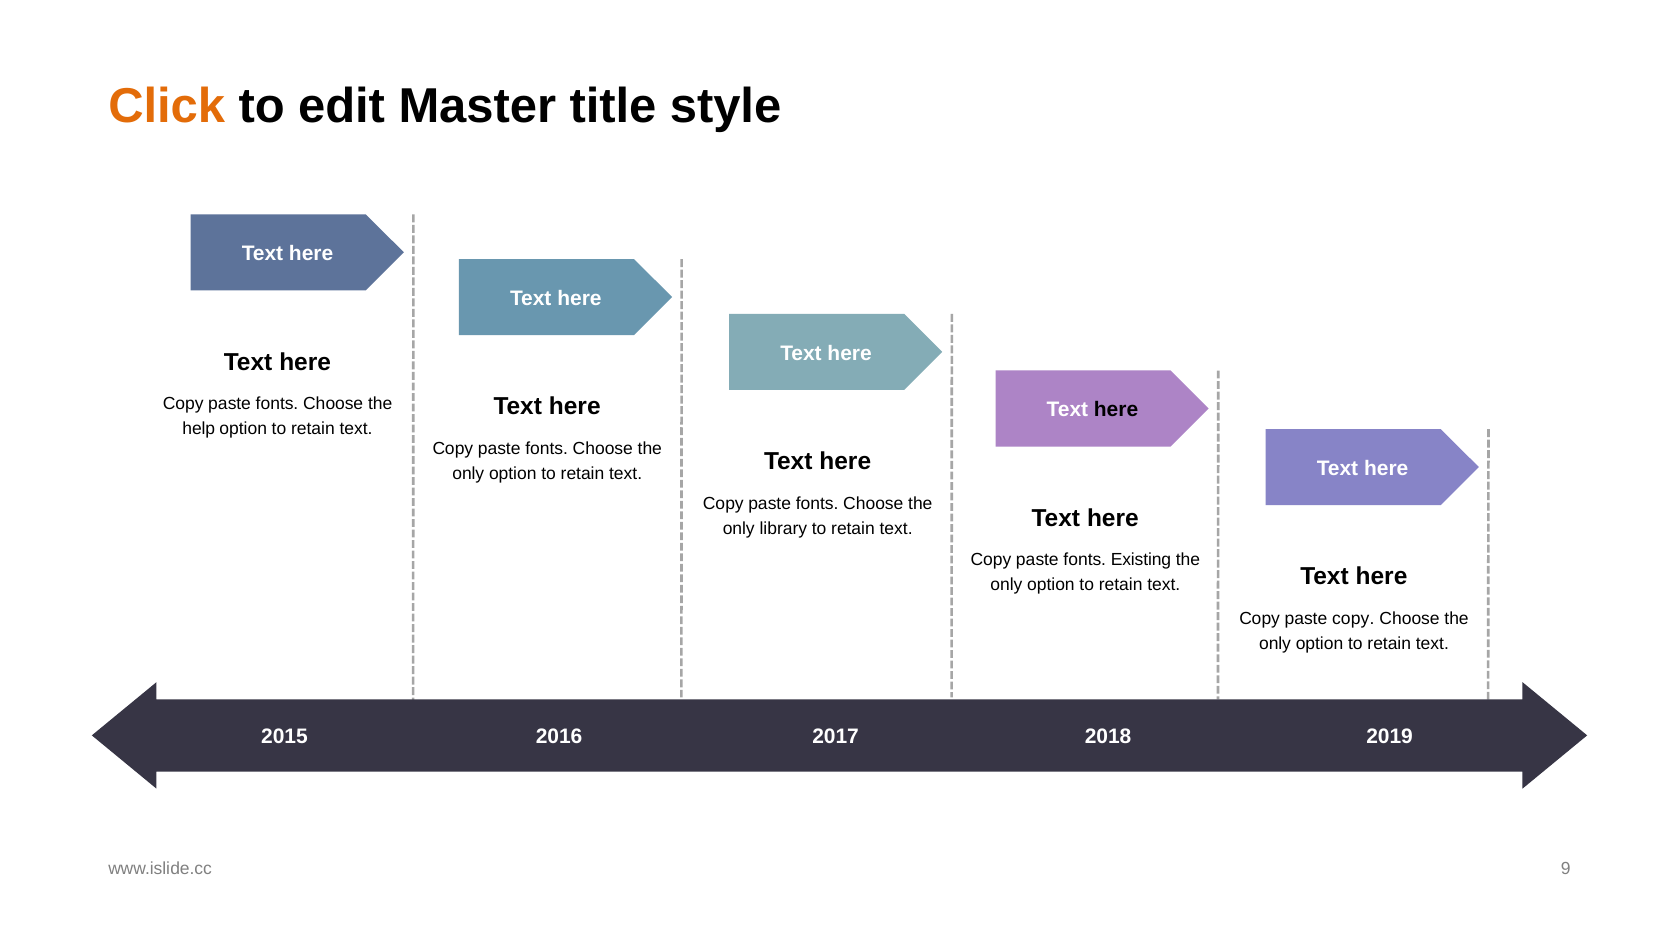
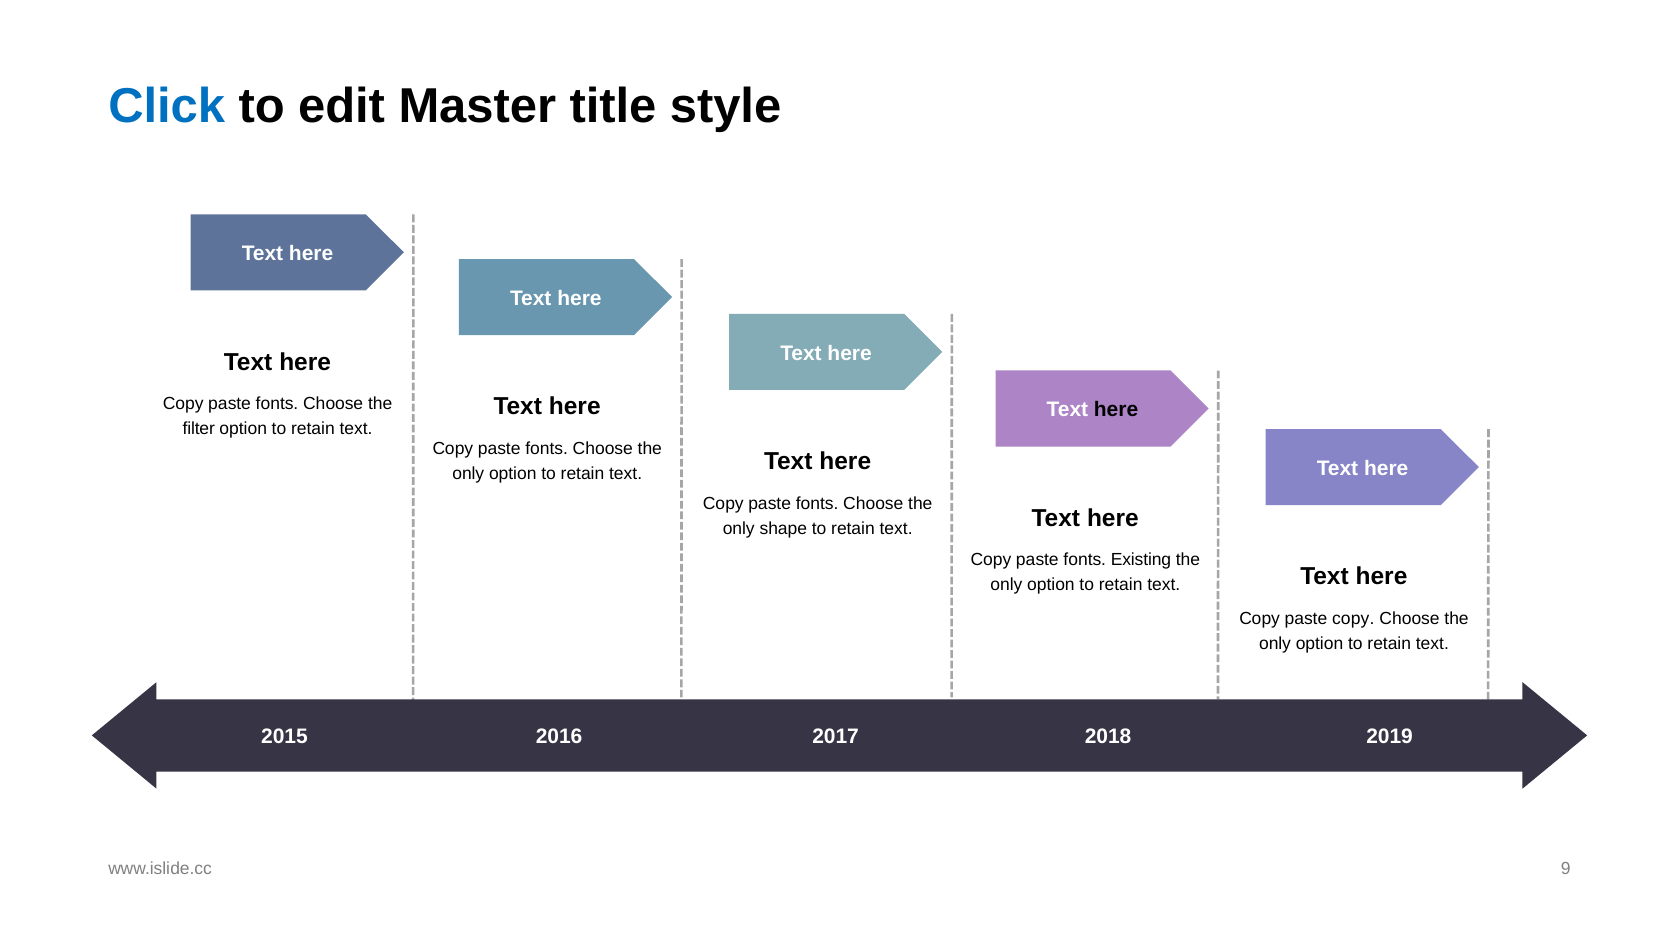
Click colour: orange -> blue
help: help -> filter
library: library -> shape
